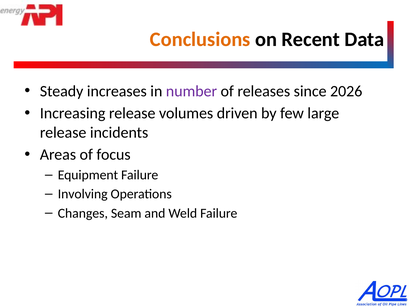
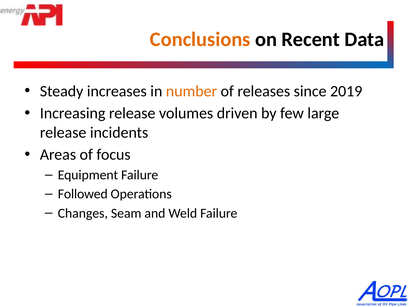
number colour: purple -> orange
2026: 2026 -> 2019
Involving: Involving -> Followed
